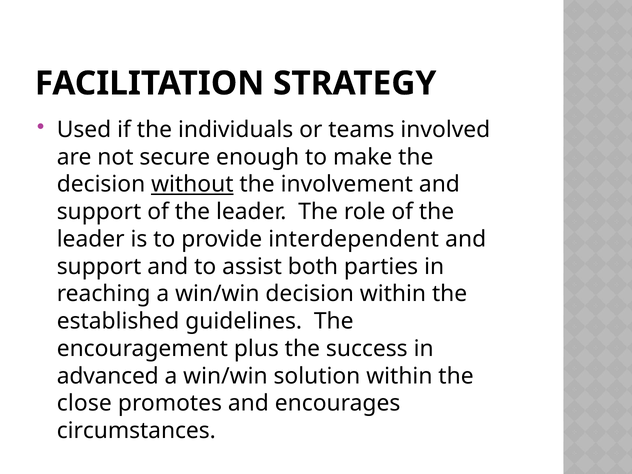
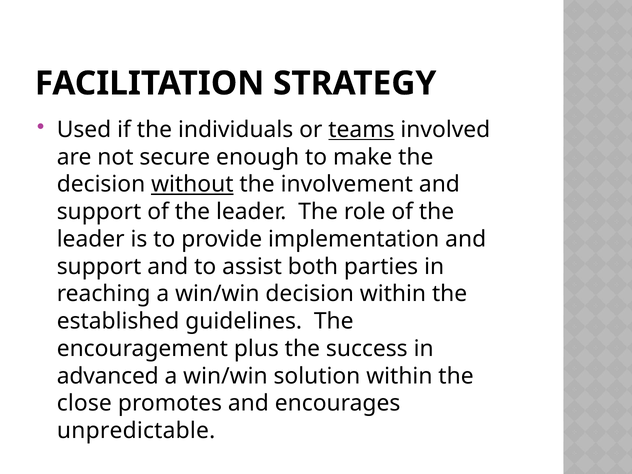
teams underline: none -> present
interdependent: interdependent -> implementation
circumstances: circumstances -> unpredictable
